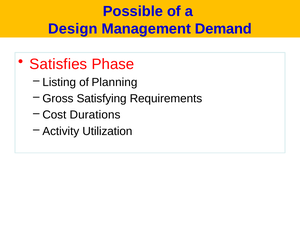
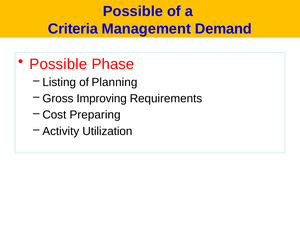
Design: Design -> Criteria
Satisfies at (58, 64): Satisfies -> Possible
Satisfying: Satisfying -> Improving
Durations: Durations -> Preparing
